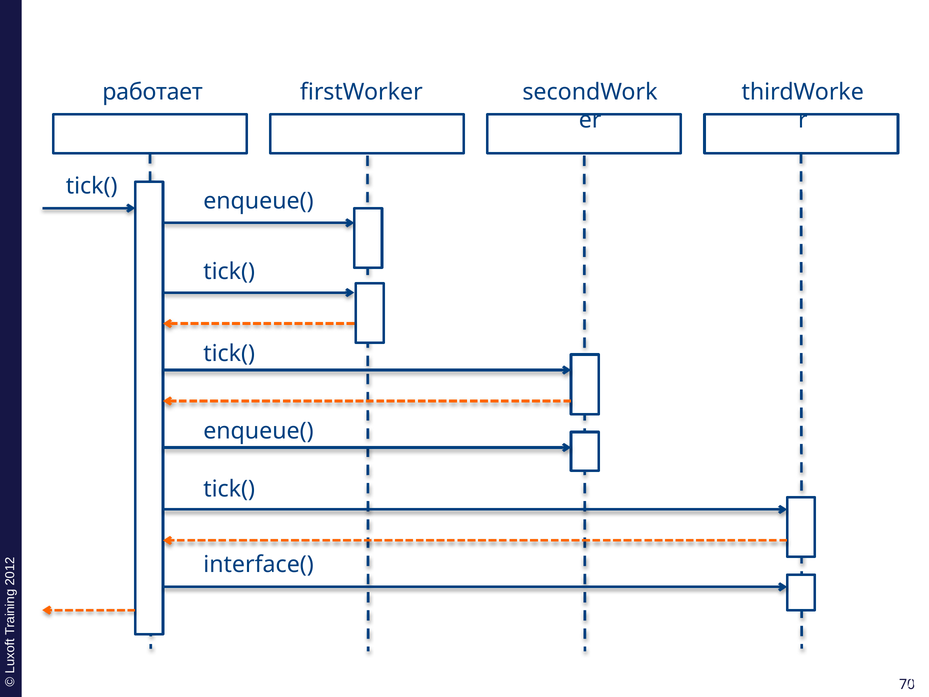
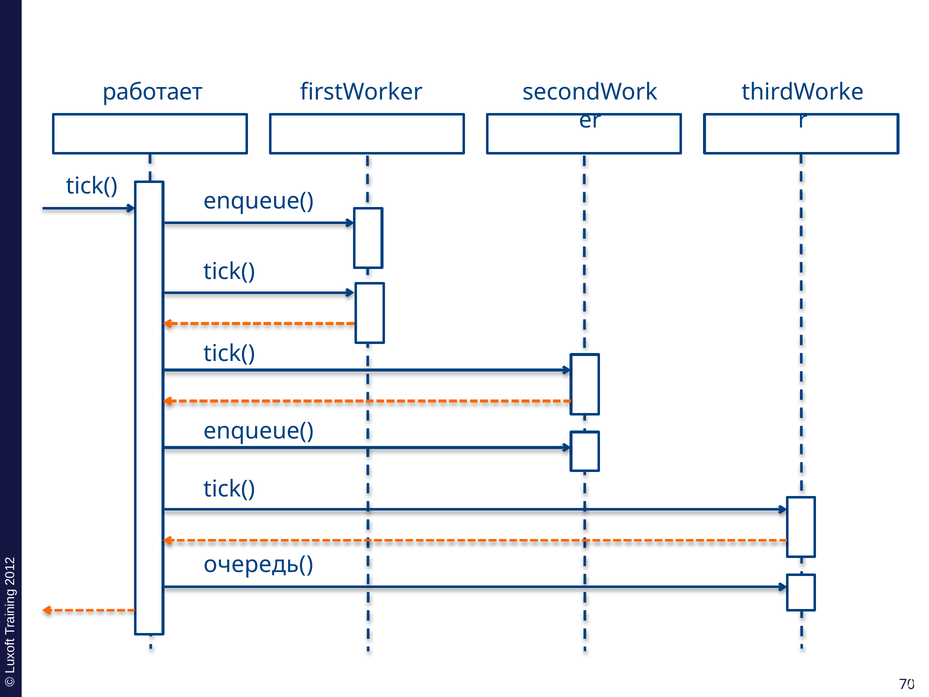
interface(: interface( -> очередь(
